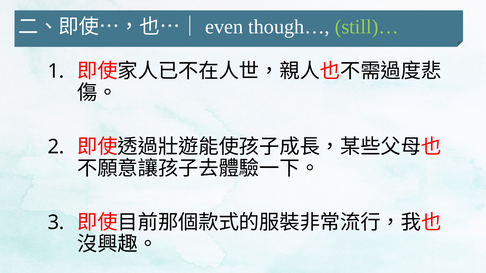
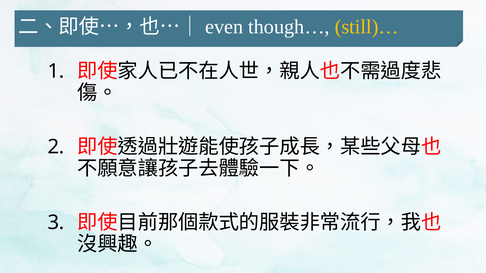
still)… colour: light green -> yellow
